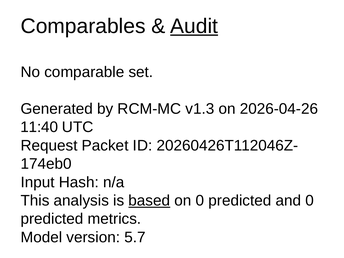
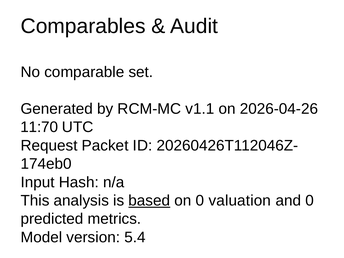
Audit underline: present -> none
v1.3: v1.3 -> v1.1
11:40: 11:40 -> 11:70
on 0 predicted: predicted -> valuation
5.7: 5.7 -> 5.4
